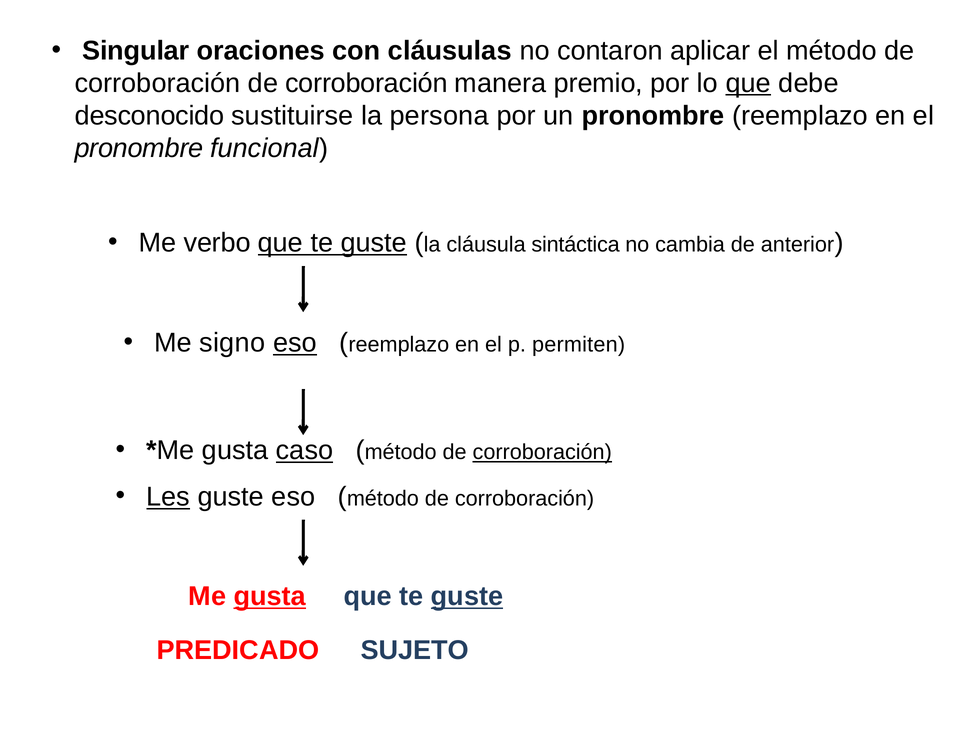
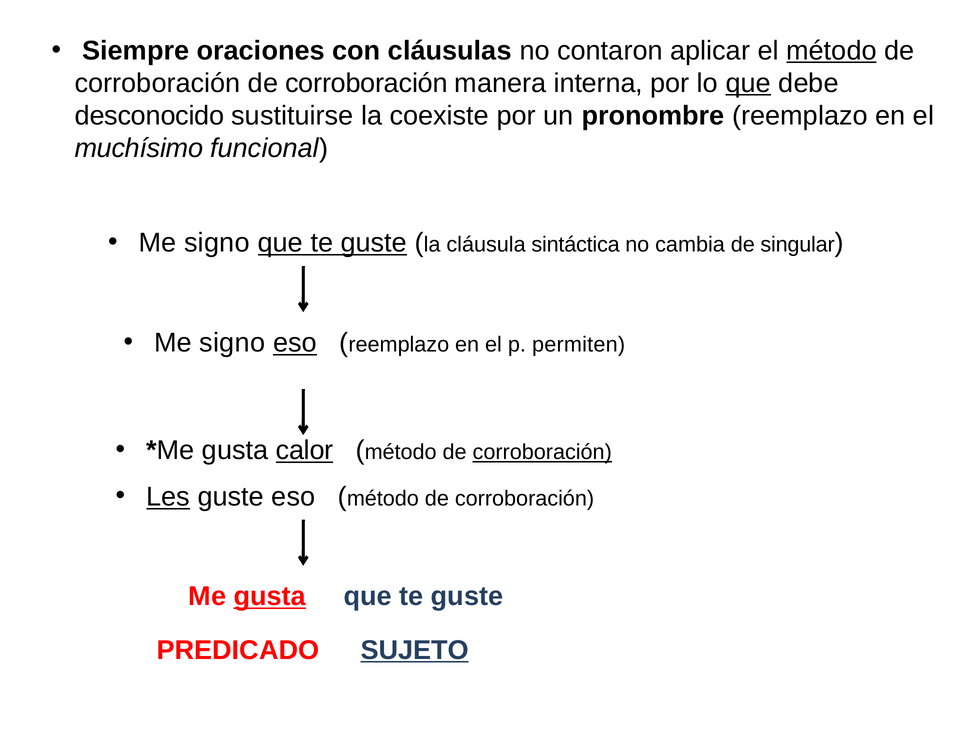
Singular: Singular -> Siempre
método at (831, 51) underline: none -> present
premio: premio -> interna
persona: persona -> coexiste
pronombre at (139, 148): pronombre -> muchísimo
verbo at (217, 243): verbo -> signo
anterior: anterior -> singular
caso: caso -> calor
guste at (467, 596) underline: present -> none
SUJETO underline: none -> present
